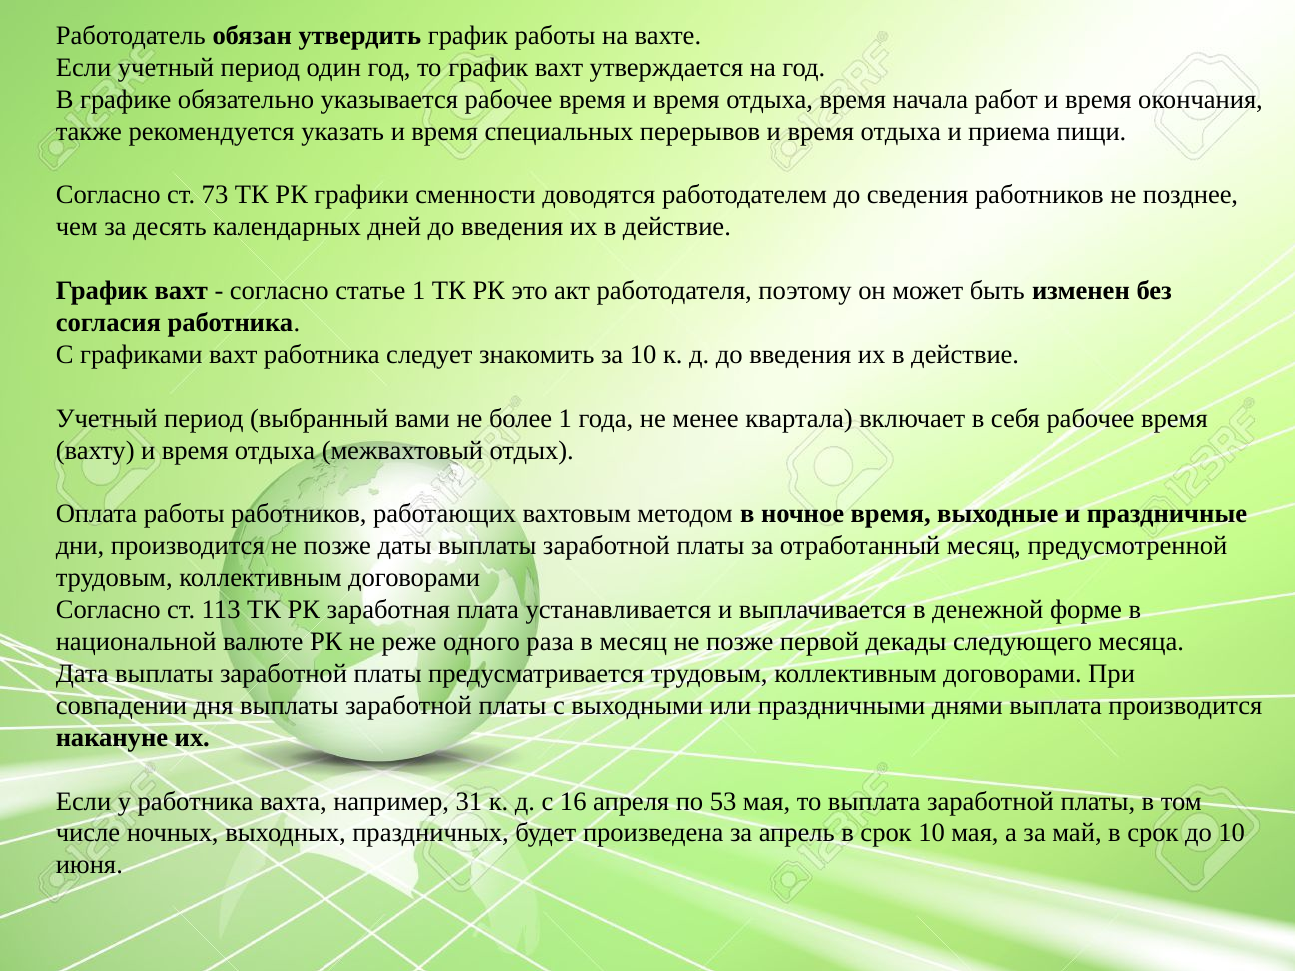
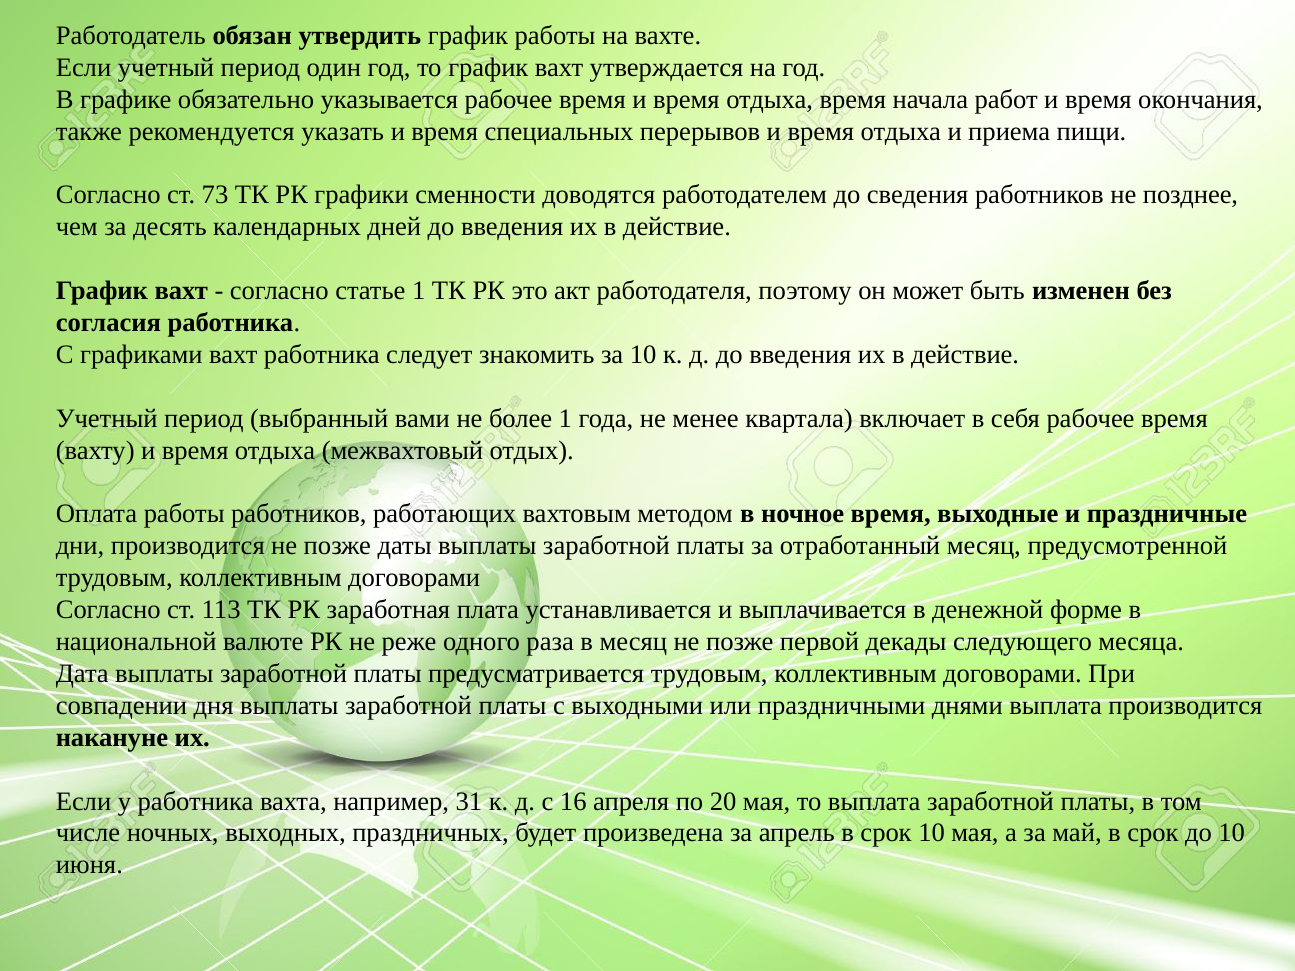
53: 53 -> 20
